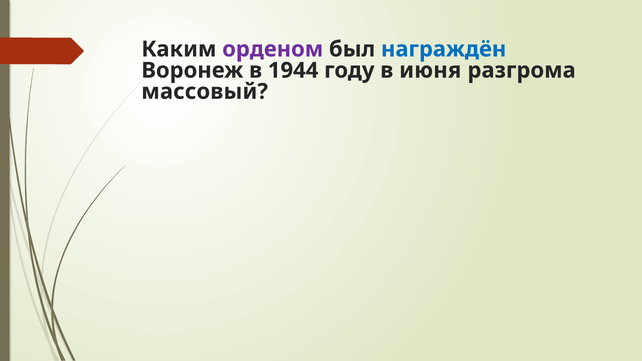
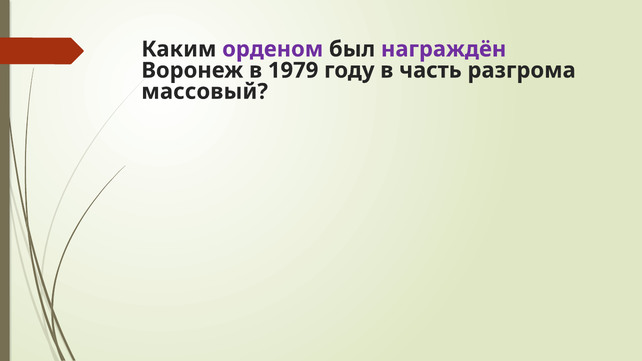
награждён colour: blue -> purple
1944: 1944 -> 1979
июня: июня -> часть
